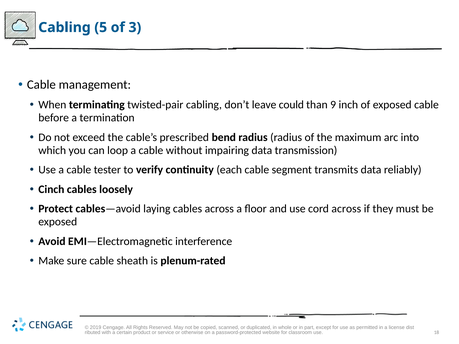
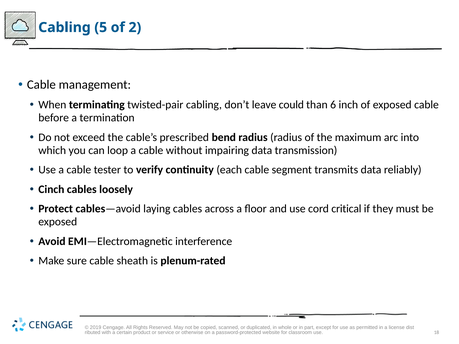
3: 3 -> 2
9: 9 -> 6
cord across: across -> critical
